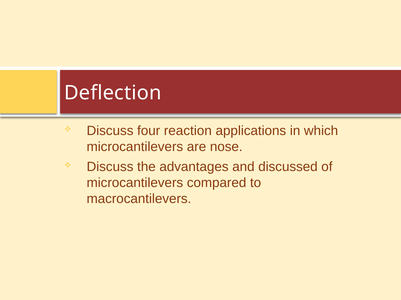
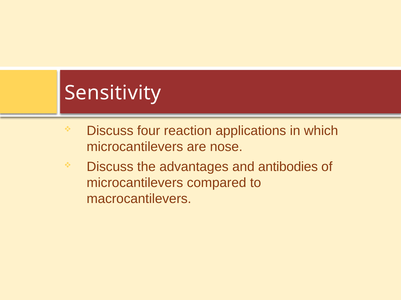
Deflection: Deflection -> Sensitivity
discussed: discussed -> antibodies
